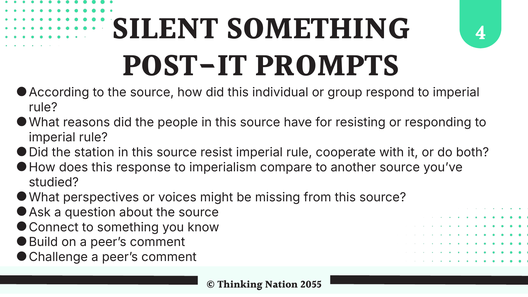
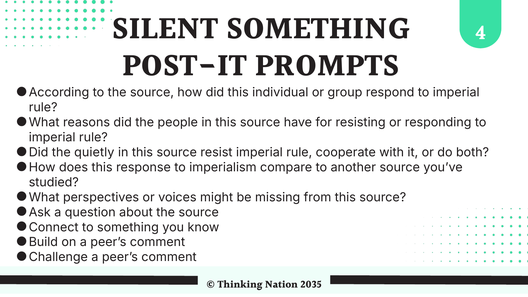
station: station -> quietly
2055: 2055 -> 2035
